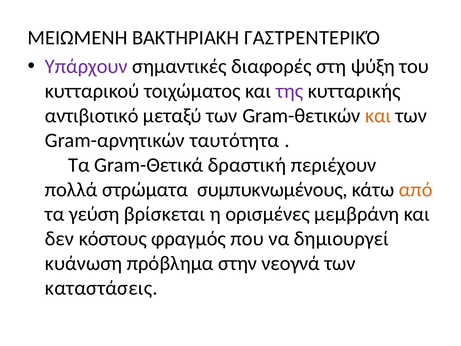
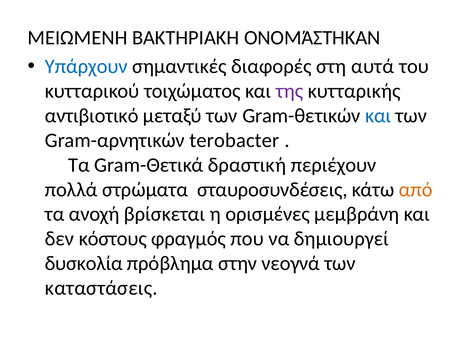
ΓΑΣΤΡΕΝΤΕΡΙΚΌ: ΓΑΣΤΡΕΝΤΕΡΙΚΌ -> ΟΝΟΜΆΣΤΗΚΑΝ
Υπάρχουν colour: purple -> blue
ψύξη: ψύξη -> αυτά
και at (378, 116) colour: orange -> blue
ταυτότητα: ταυτότητα -> terobacter
συμπυκνωμένους: συμπυκνωμένους -> σταυροσυνδέσεις
γεύση: γεύση -> ανοχή
κυάνωση: κυάνωση -> δυσκολία
